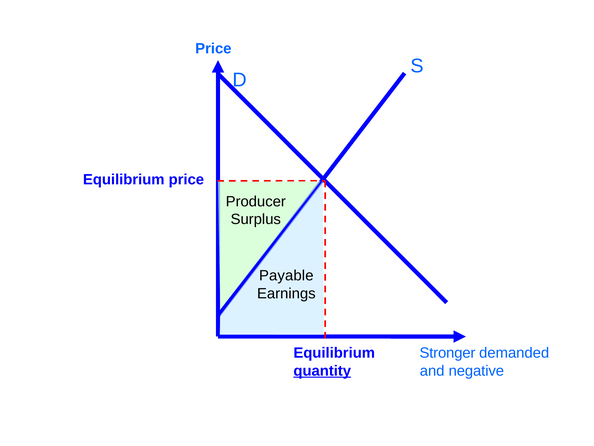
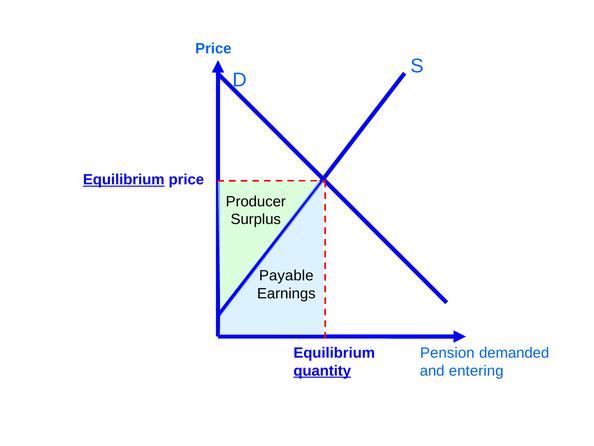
Equilibrium at (124, 179) underline: none -> present
Stronger: Stronger -> Pension
negative: negative -> entering
